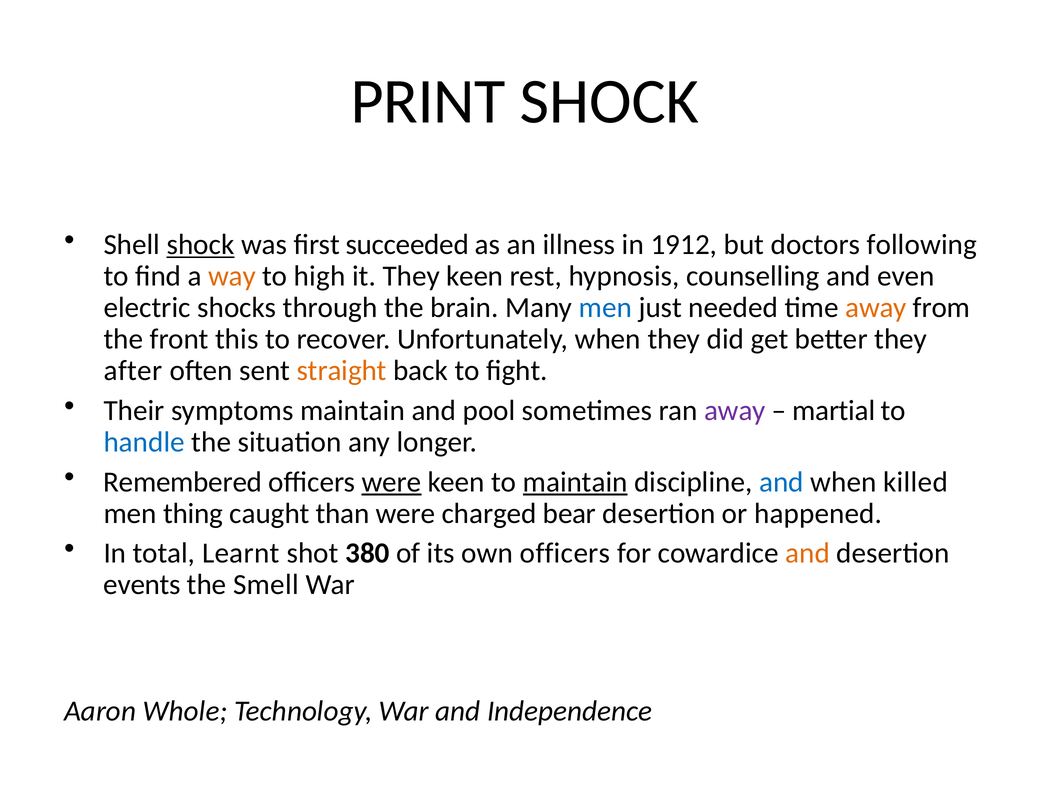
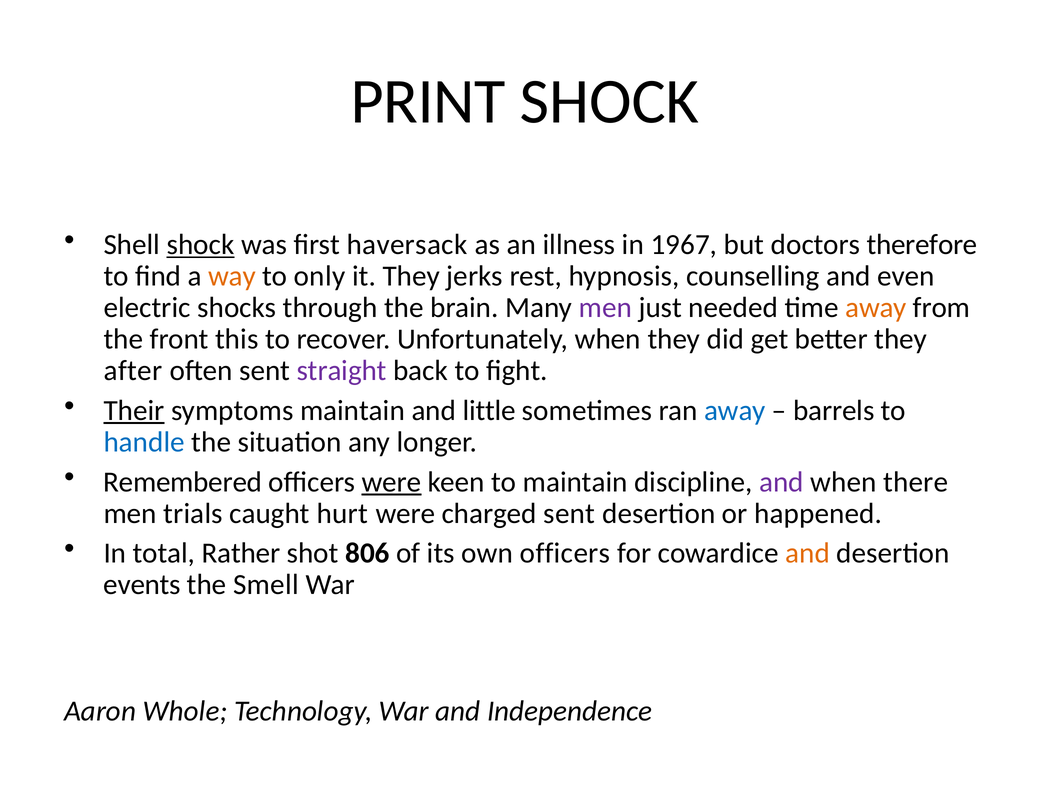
succeeded: succeeded -> haversack
1912: 1912 -> 1967
following: following -> therefore
high: high -> only
They keen: keen -> jerks
men at (605, 308) colour: blue -> purple
straight colour: orange -> purple
Their underline: none -> present
pool: pool -> little
away at (735, 411) colour: purple -> blue
martial: martial -> barrels
maintain at (575, 482) underline: present -> none
and at (781, 482) colour: blue -> purple
killed: killed -> there
thing: thing -> trials
than: than -> hurt
charged bear: bear -> sent
Learnt: Learnt -> Rather
380: 380 -> 806
